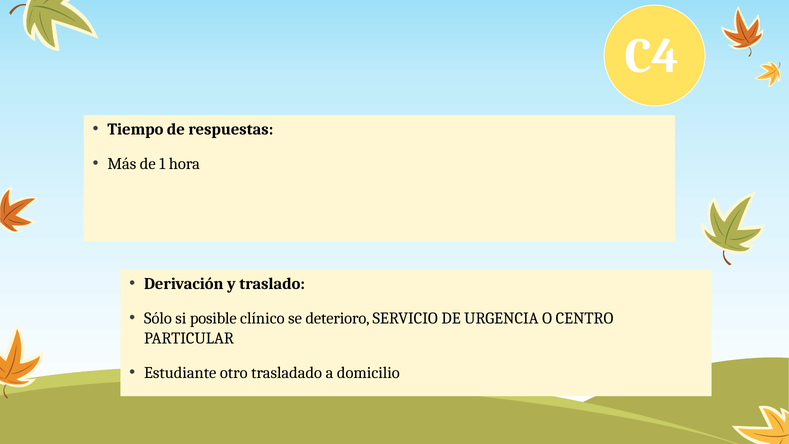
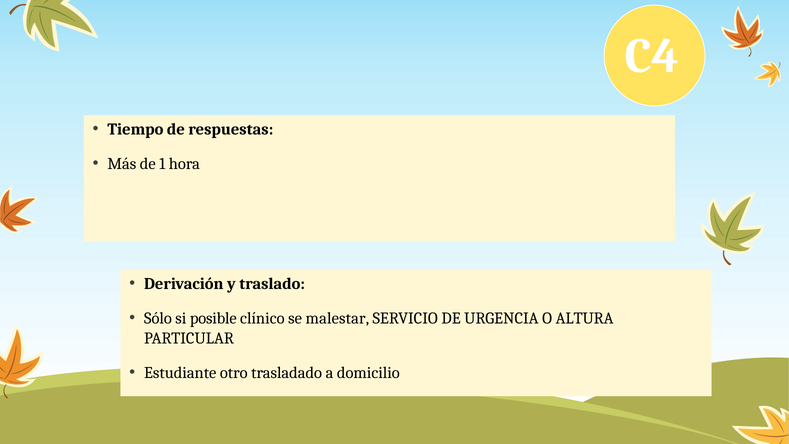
deterioro: deterioro -> malestar
CENTRO: CENTRO -> ALTURA
